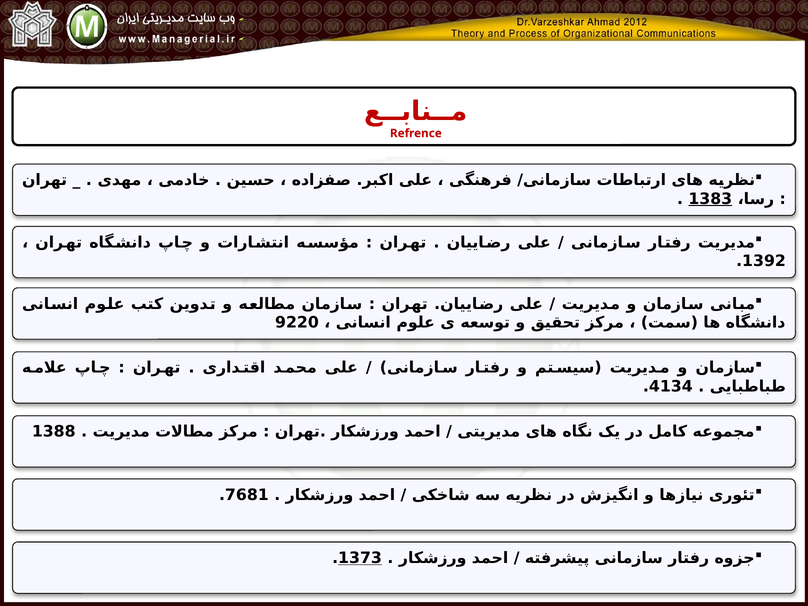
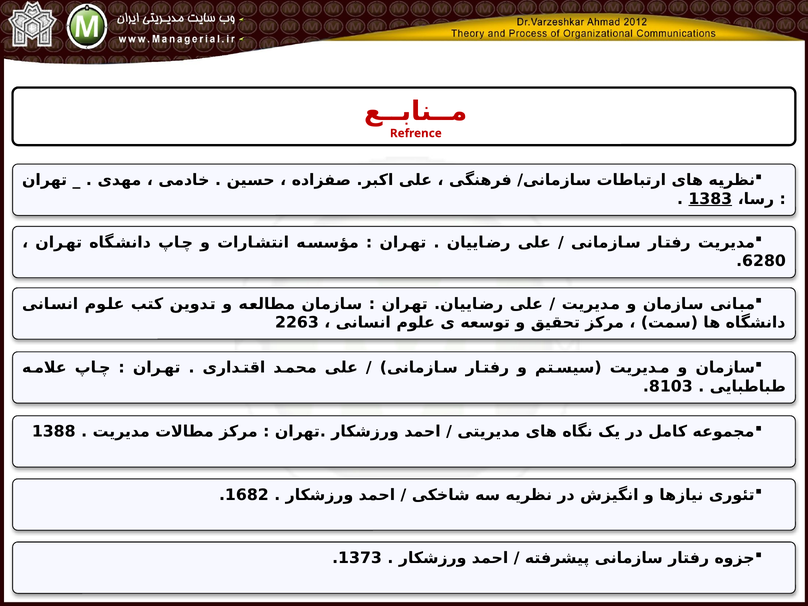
1392: 1392 -> 6280
9220: 9220 -> 2263
4134: 4134 -> 8103
7681: 7681 -> 1682
1373 underline: present -> none
